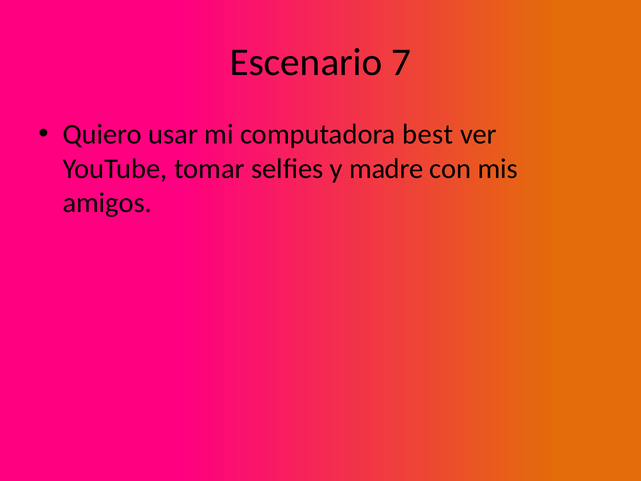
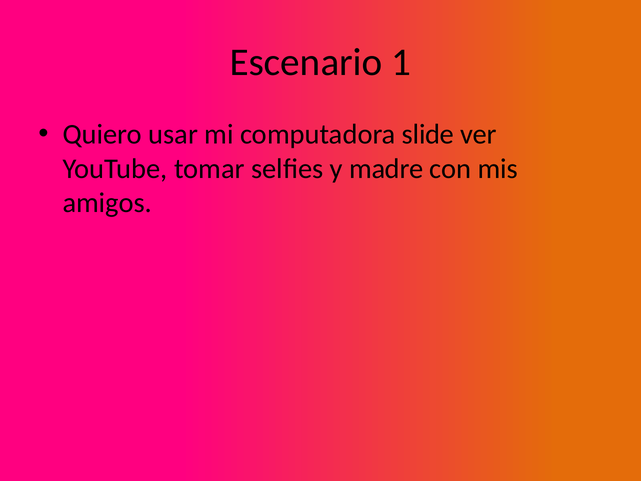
7: 7 -> 1
best: best -> slide
